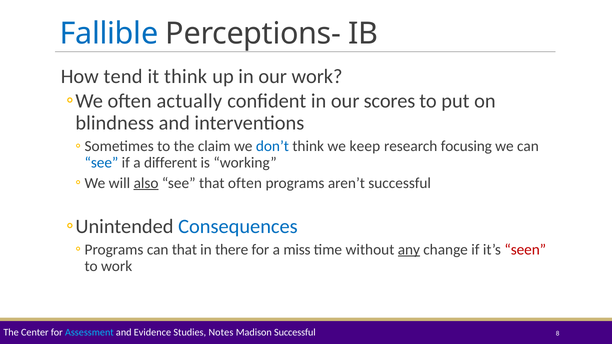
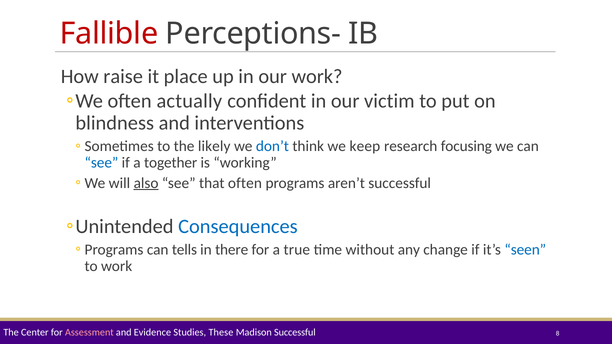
Fallible colour: blue -> red
tend: tend -> raise
it think: think -> place
scores: scores -> victim
claim: claim -> likely
different: different -> together
can that: that -> tells
miss: miss -> true
any underline: present -> none
seen colour: red -> blue
Assessment colour: light blue -> pink
Notes: Notes -> These
